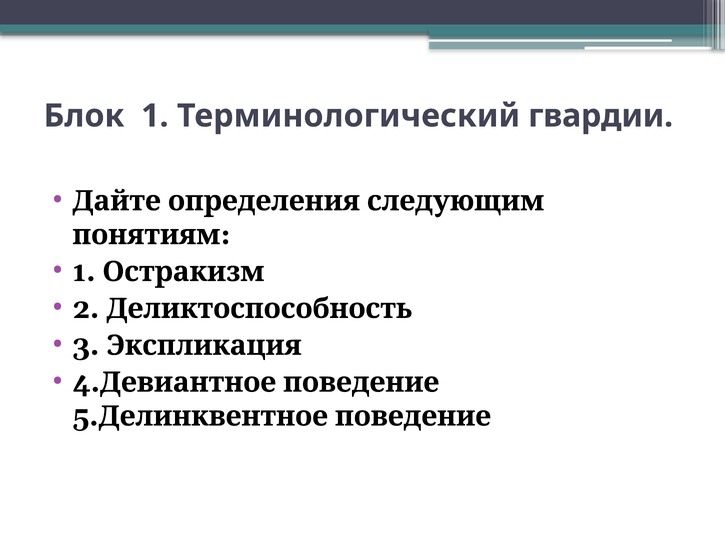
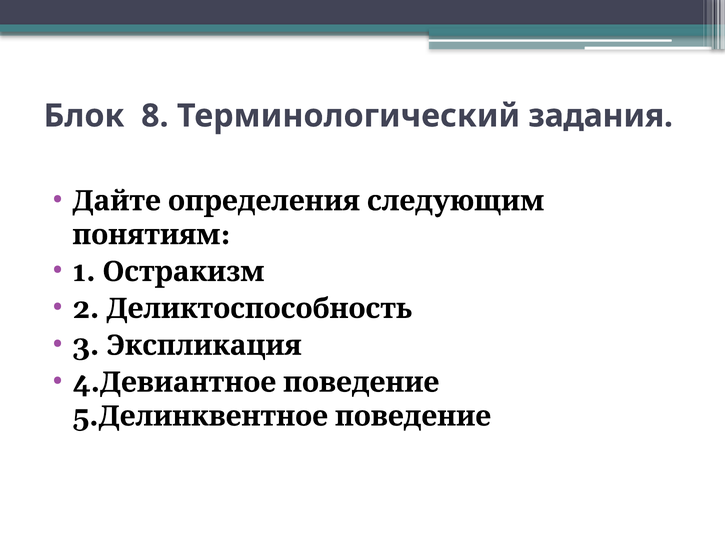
Блок 1: 1 -> 8
гвардии: гвардии -> задания
